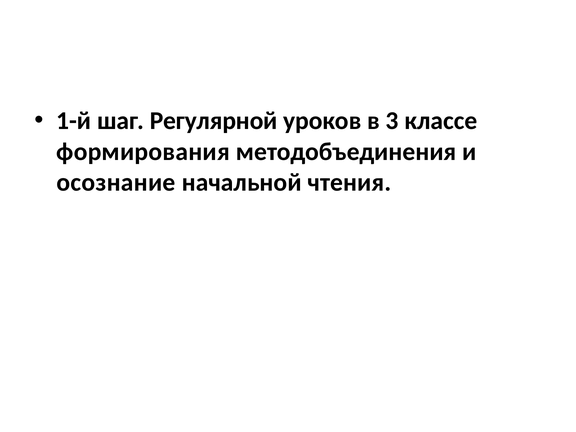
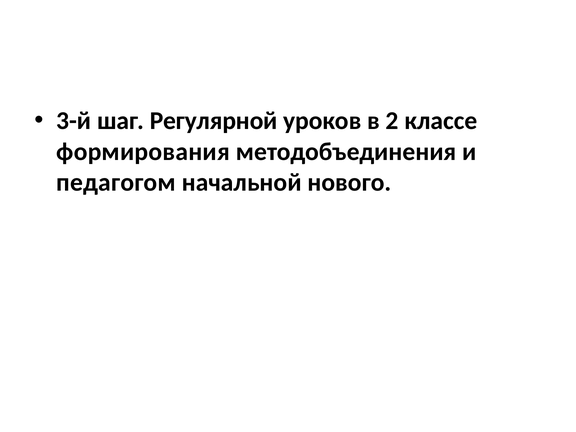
1-й: 1-й -> 3-й
3: 3 -> 2
осознание: осознание -> педагогом
чтения: чтения -> нового
